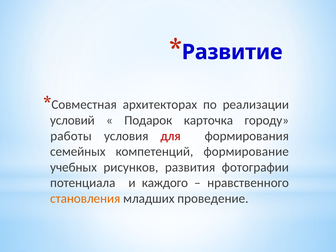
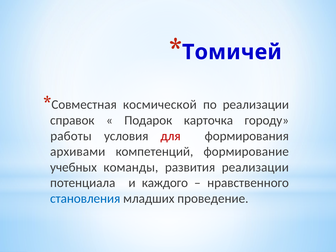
Развитие: Развитие -> Томичей
архитекторах: архитекторах -> космической
условий: условий -> справок
семейных: семейных -> архивами
рисунков: рисунков -> команды
развития фотографии: фотографии -> реализации
становления colour: orange -> blue
